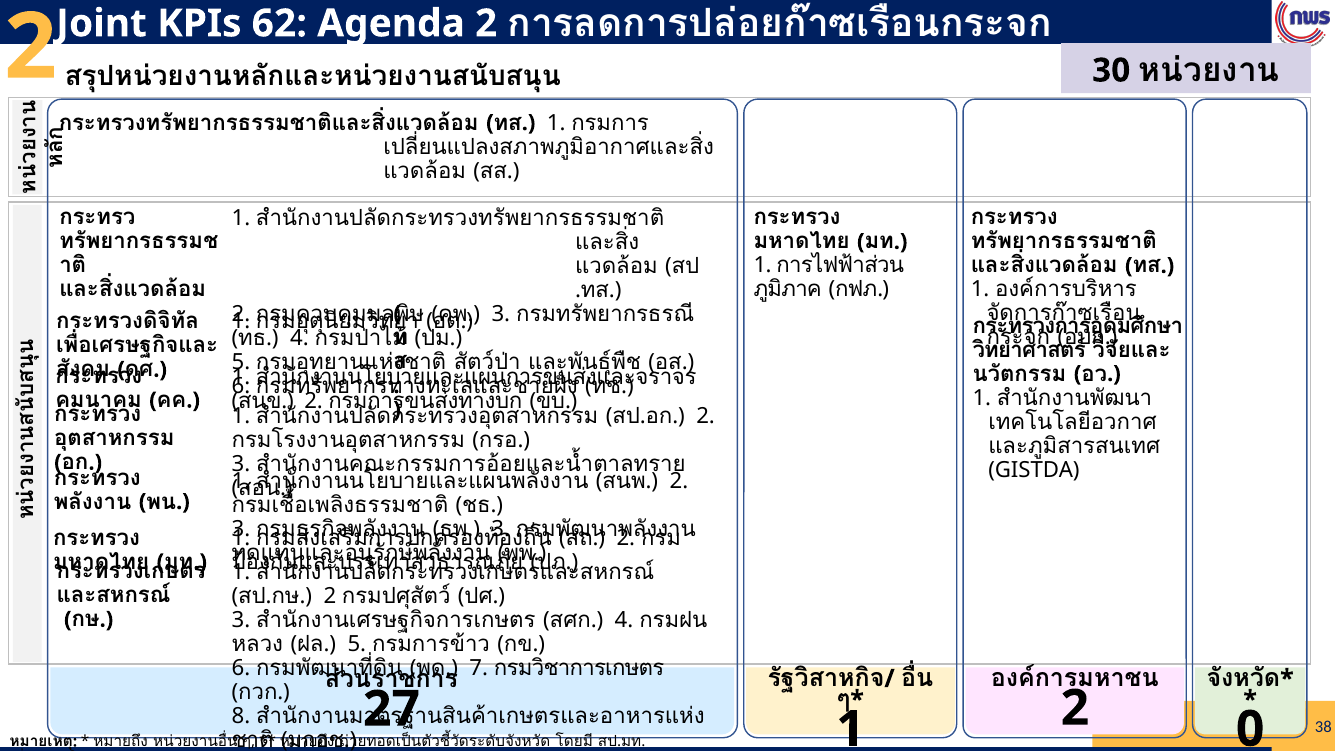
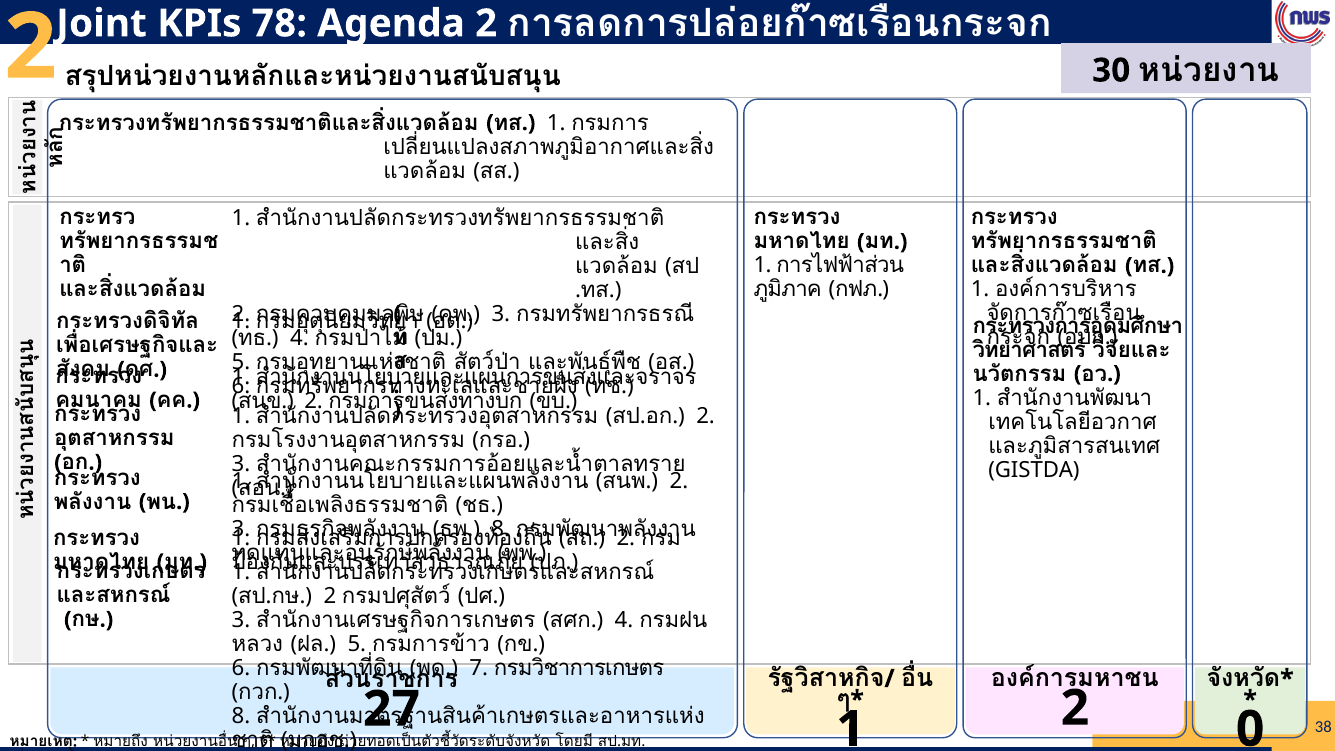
62: 62 -> 78
3 at (501, 529): 3 -> 8
